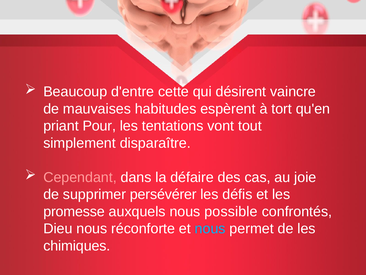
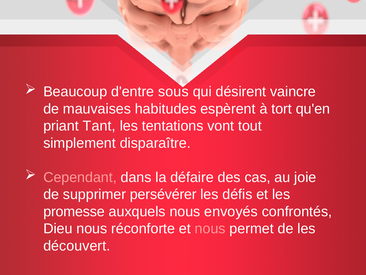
cette: cette -> sous
Pour: Pour -> Tant
possible: possible -> envoyés
nous at (210, 228) colour: light blue -> pink
chimiques: chimiques -> découvert
